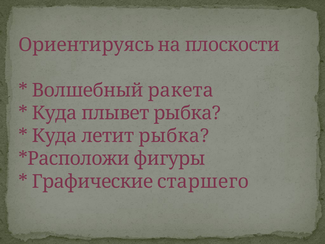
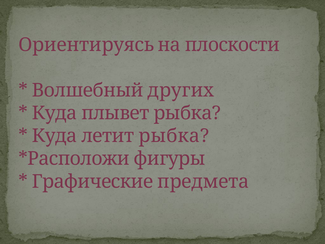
ракета: ракета -> других
старшего: старшего -> предмета
